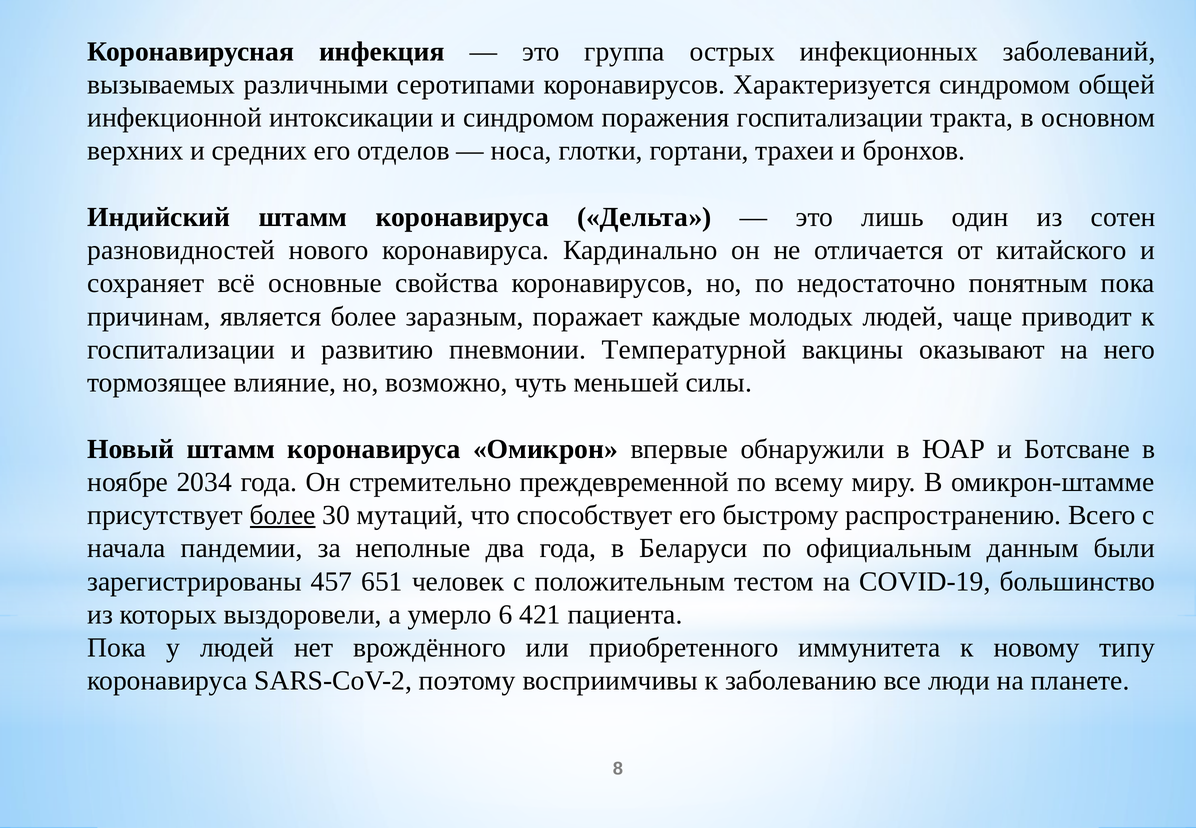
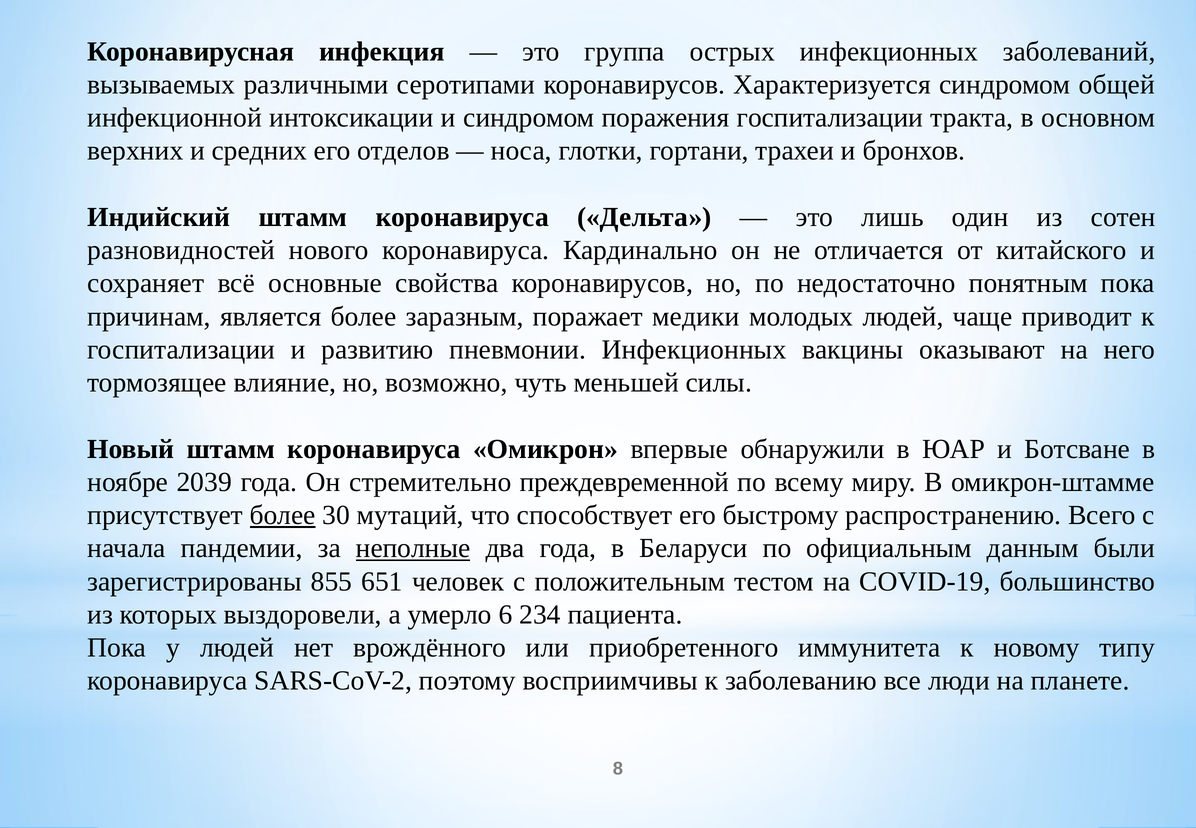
каждые: каждые -> медики
пневмонии Температурной: Температурной -> Инфекционных
2034: 2034 -> 2039
неполные underline: none -> present
457: 457 -> 855
421: 421 -> 234
